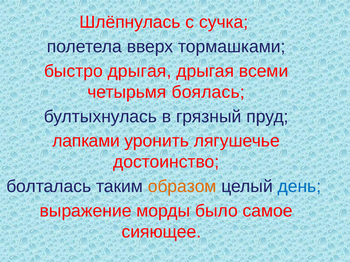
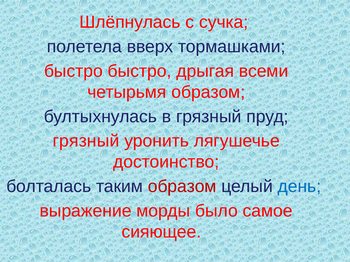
быстро дрыгая: дрыгая -> быстро
четырьмя боялась: боялась -> образом
лапками at (86, 141): лапками -> грязный
образом at (182, 187) colour: orange -> red
